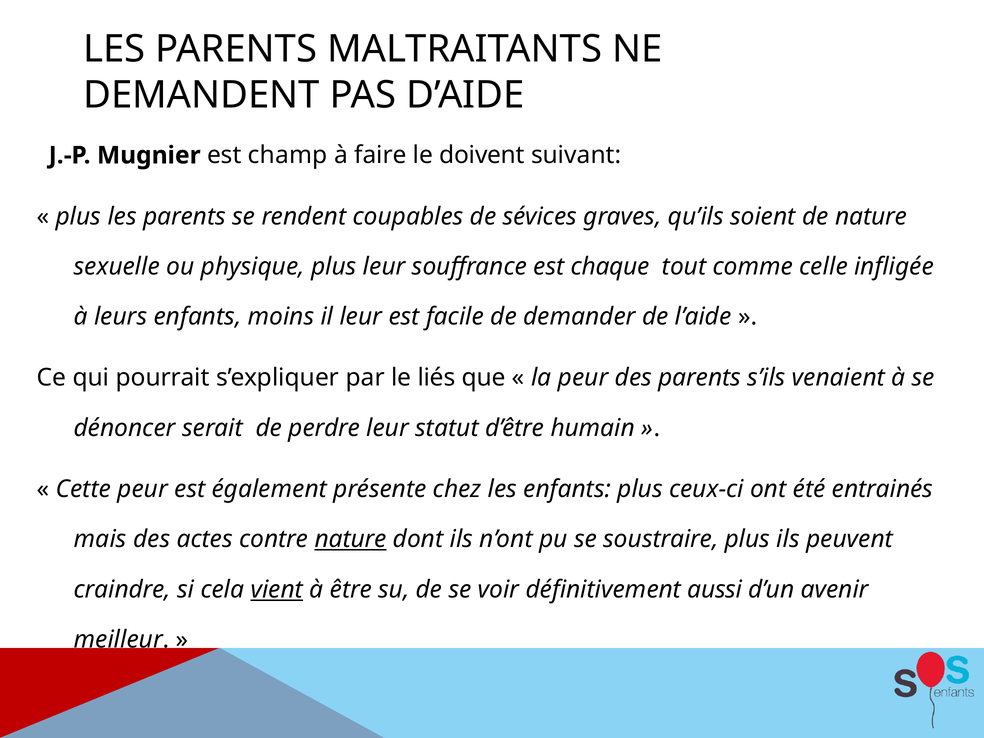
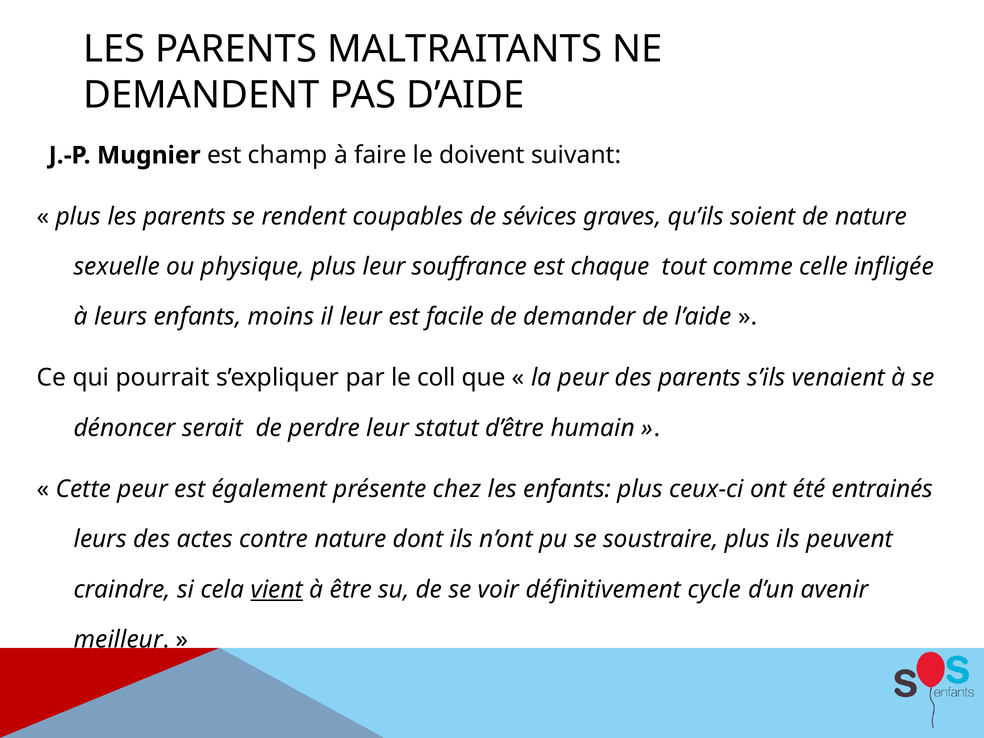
liés: liés -> coll
mais at (100, 539): mais -> leurs
nature at (351, 539) underline: present -> none
aussi: aussi -> cycle
